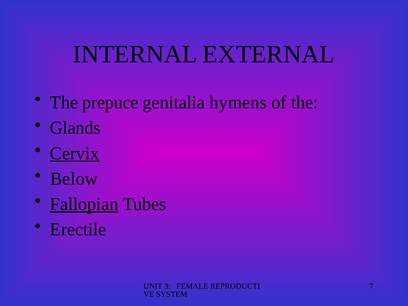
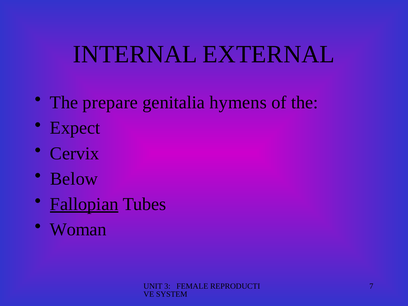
prepuce: prepuce -> prepare
Glands: Glands -> Expect
Cervix underline: present -> none
Erectile: Erectile -> Woman
